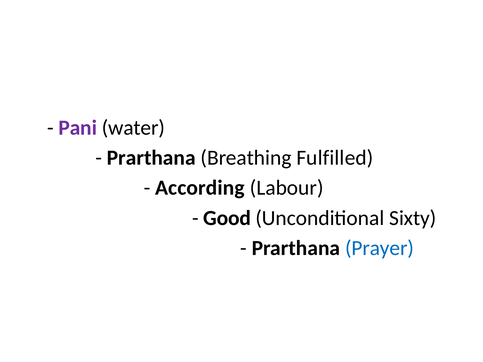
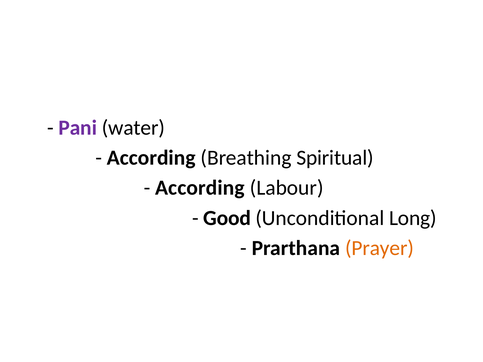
Prarthana at (151, 158): Prarthana -> According
Fulfilled: Fulfilled -> Spiritual
Sixty: Sixty -> Long
Prayer colour: blue -> orange
